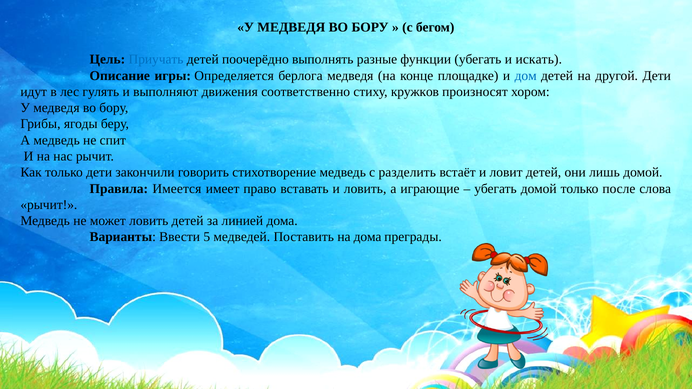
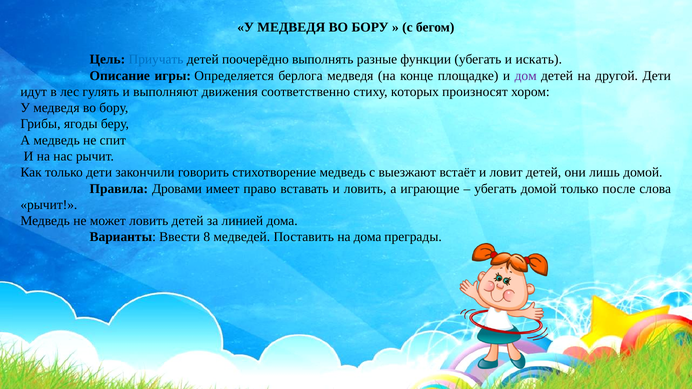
дом colour: blue -> purple
кружков: кружков -> которых
разделить: разделить -> выезжают
Имеется: Имеется -> Дровами
5: 5 -> 8
